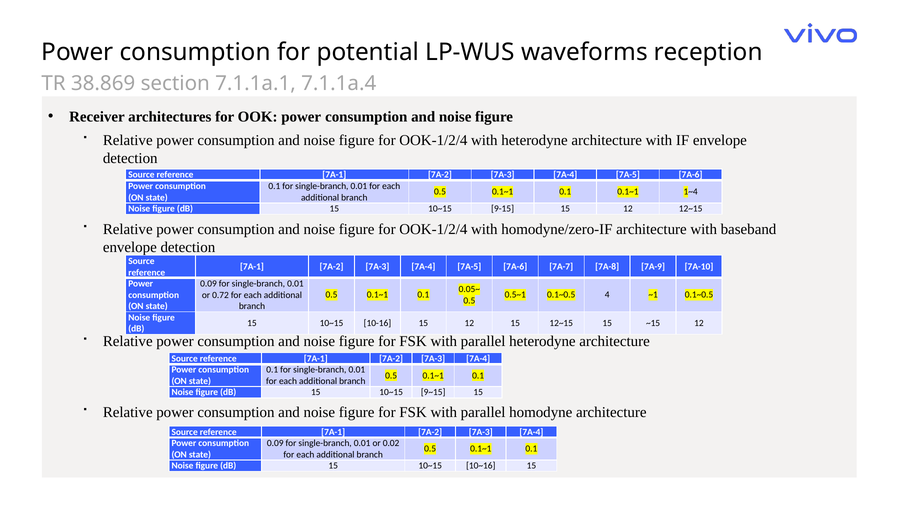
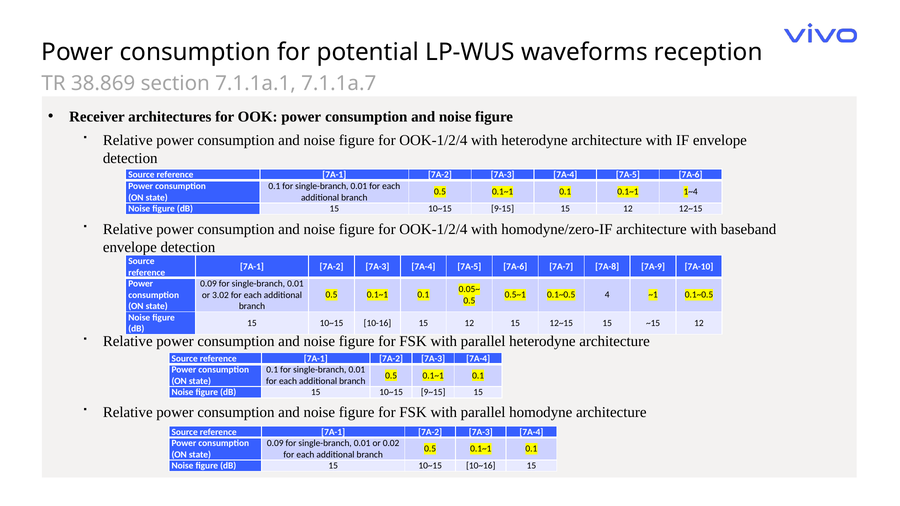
7.1.1a.4: 7.1.1a.4 -> 7.1.1a.7
0.72: 0.72 -> 3.02
